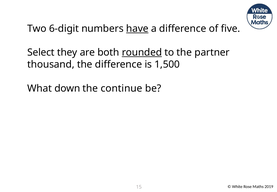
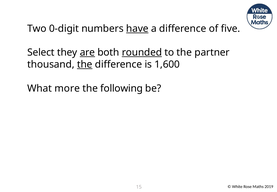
6-digit: 6-digit -> 0-digit
are underline: none -> present
the at (85, 64) underline: none -> present
1,500: 1,500 -> 1,600
down: down -> more
continue: continue -> following
